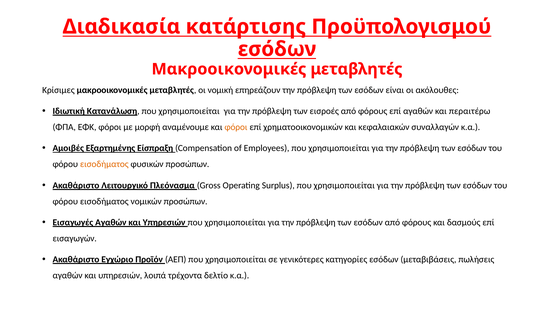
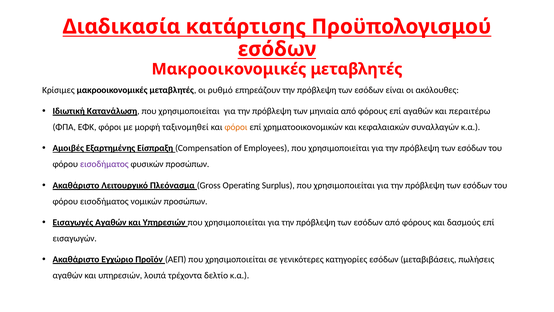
νομική: νομική -> ρυθμό
εισροές: εισροές -> μηνιαία
αναμένουμε: αναμένουμε -> ταξινομηθεί
εισοδήματος at (104, 164) colour: orange -> purple
